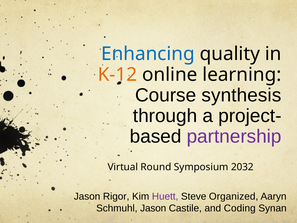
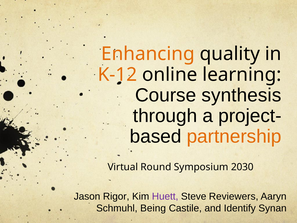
Enhancing colour: blue -> orange
partnership colour: purple -> orange
2032: 2032 -> 2030
Organized: Organized -> Reviewers
Schmuhl Jason: Jason -> Being
Coding: Coding -> Identify
